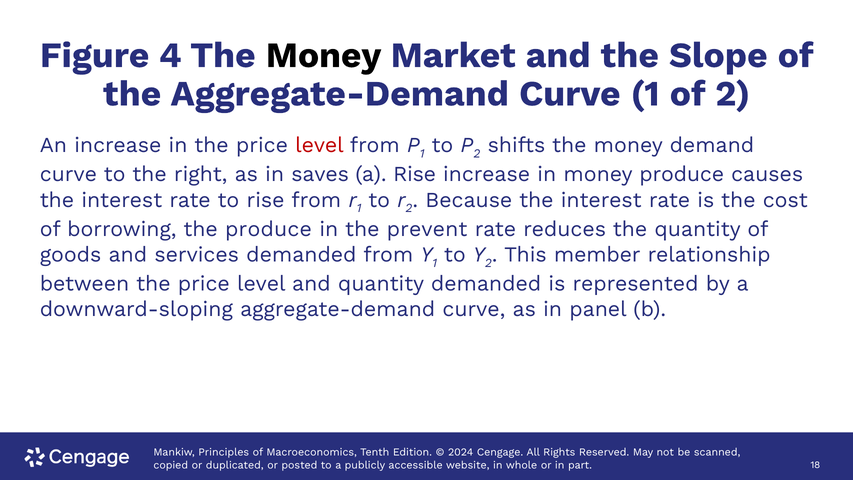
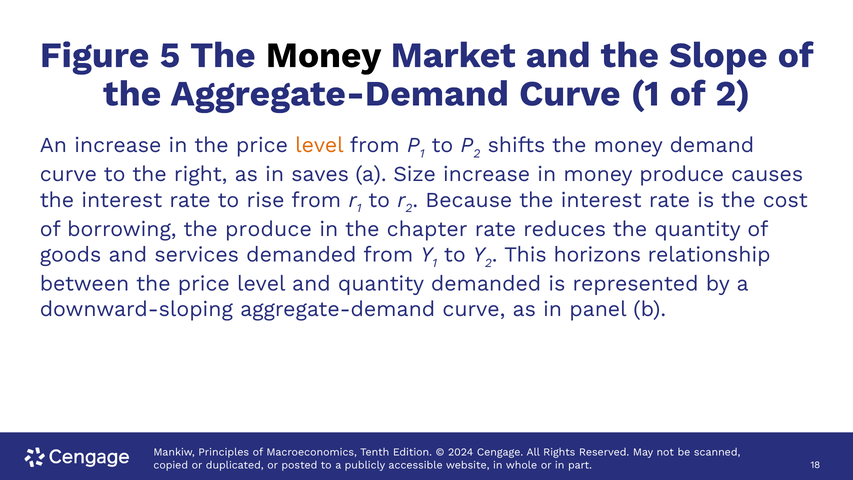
4: 4 -> 5
level at (319, 145) colour: red -> orange
a Rise: Rise -> Size
prevent: prevent -> chapter
member: member -> horizons
